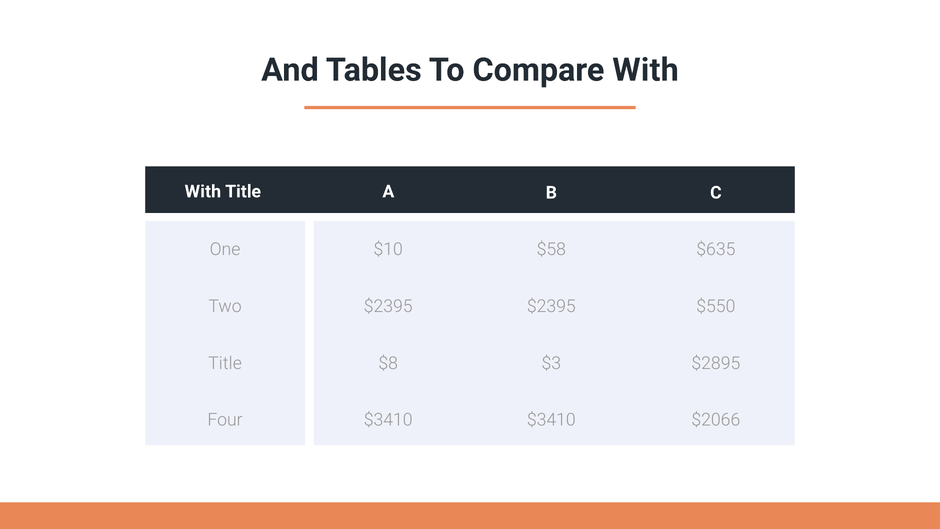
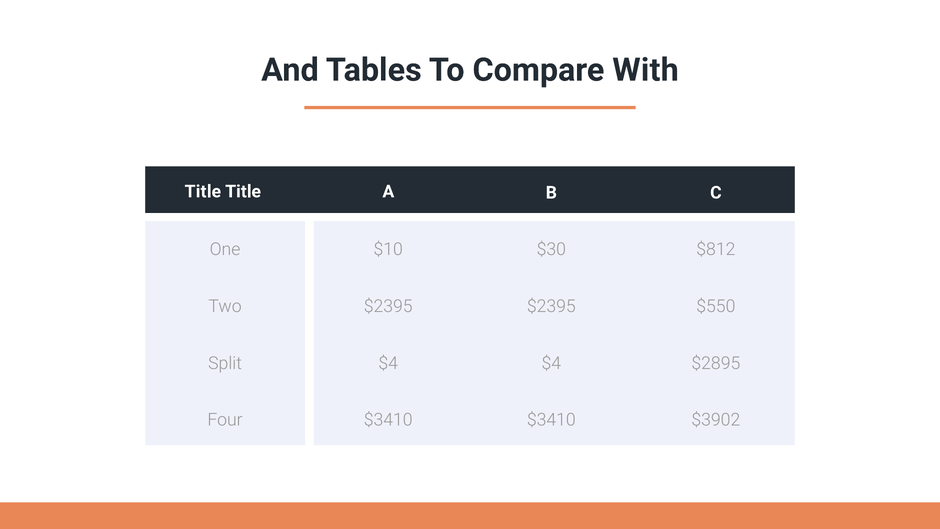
With at (203, 191): With -> Title
$58: $58 -> $30
$635: $635 -> $812
Title at (225, 363): Title -> Split
$8 at (388, 363): $8 -> $4
$3 at (551, 363): $3 -> $4
$2066: $2066 -> $3902
